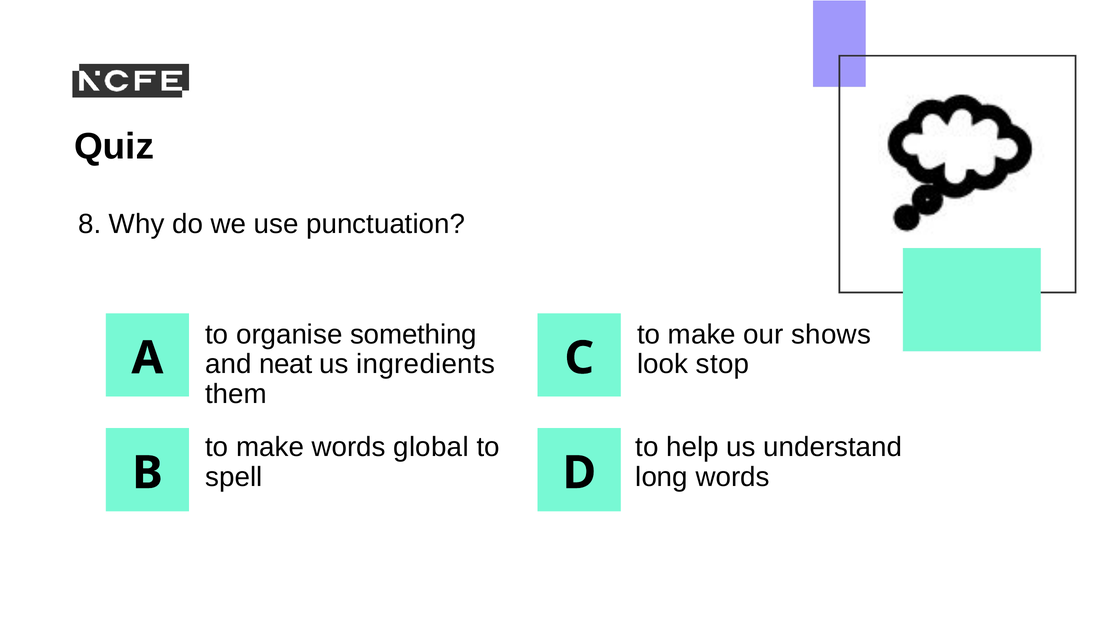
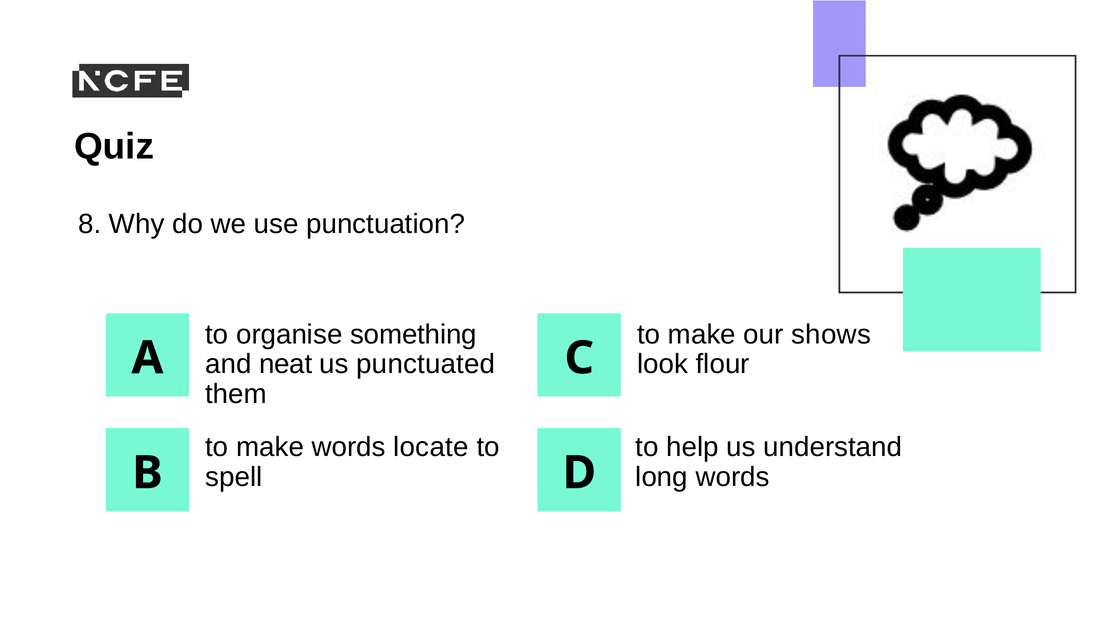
ingredients: ingredients -> punctuated
stop: stop -> flour
global: global -> locate
